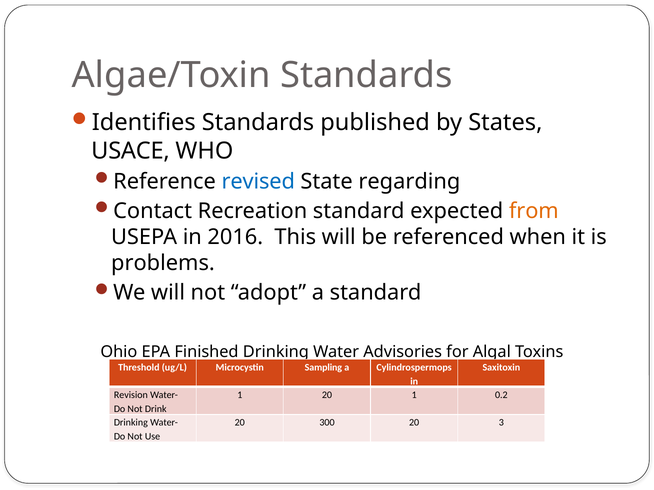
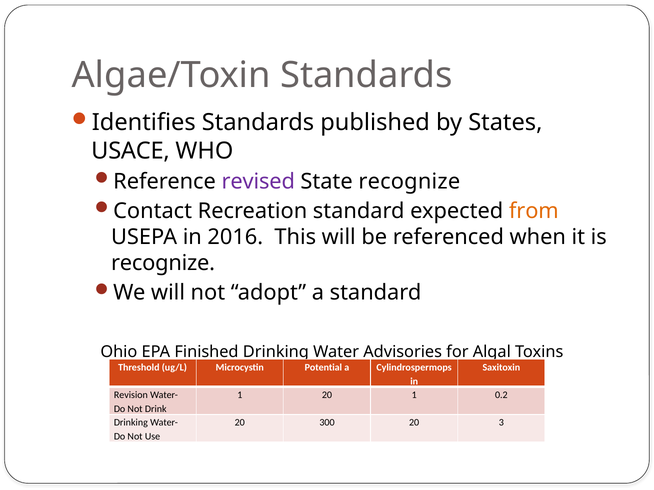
revised colour: blue -> purple
State regarding: regarding -> recognize
problems at (163, 263): problems -> recognize
Sampling: Sampling -> Potential
